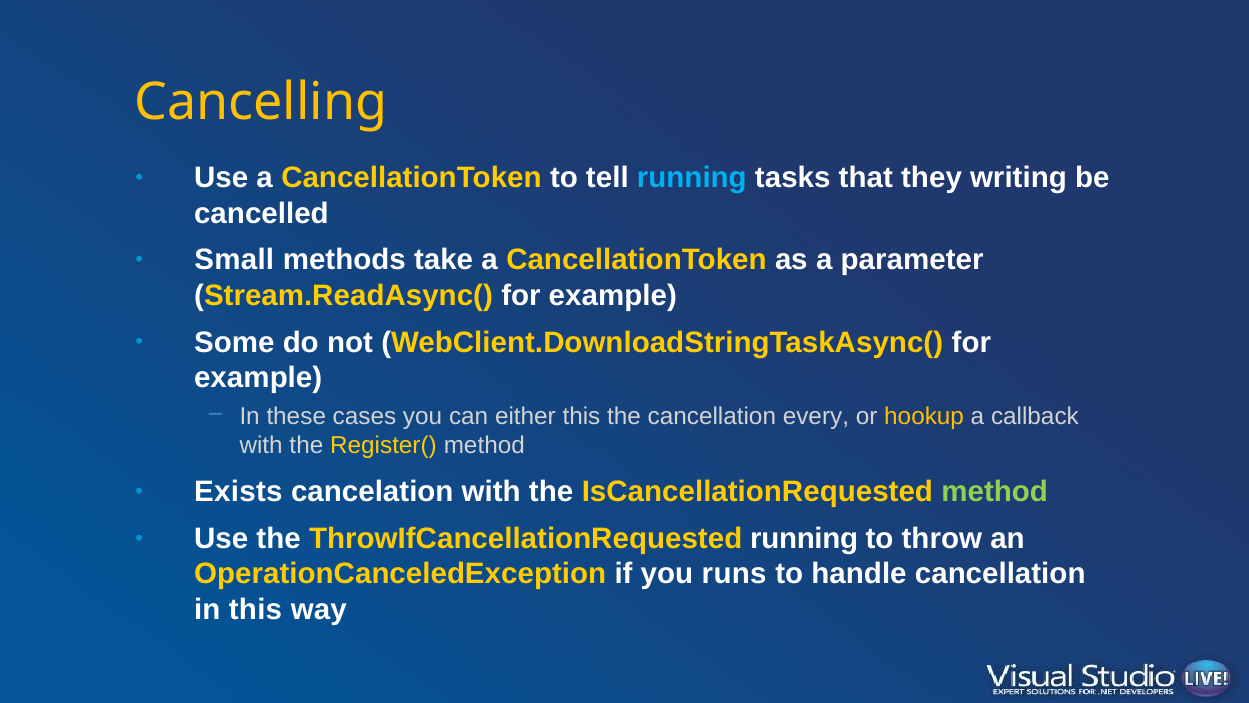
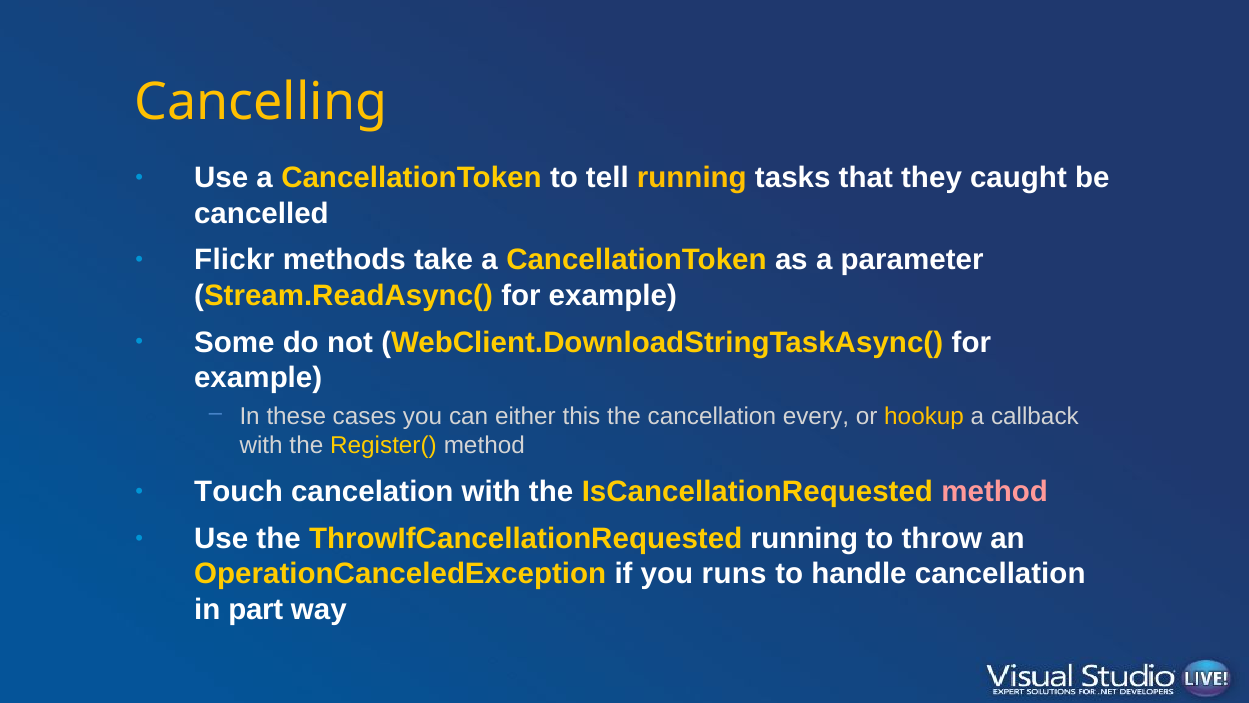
running at (692, 178) colour: light blue -> yellow
writing: writing -> caught
Small: Small -> Flickr
Exists: Exists -> Touch
method at (995, 492) colour: light green -> pink
in this: this -> part
